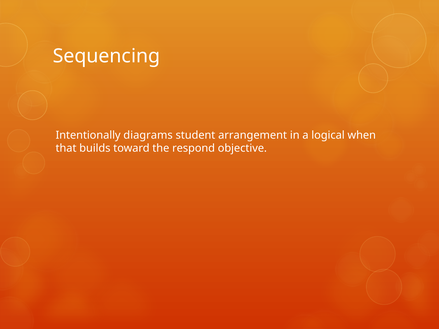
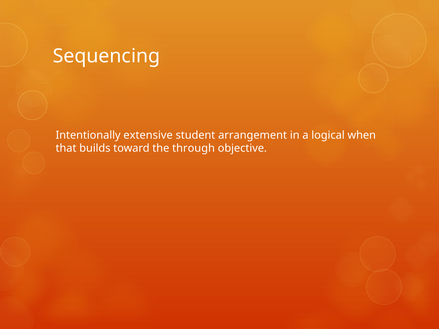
diagrams: diagrams -> extensive
respond: respond -> through
